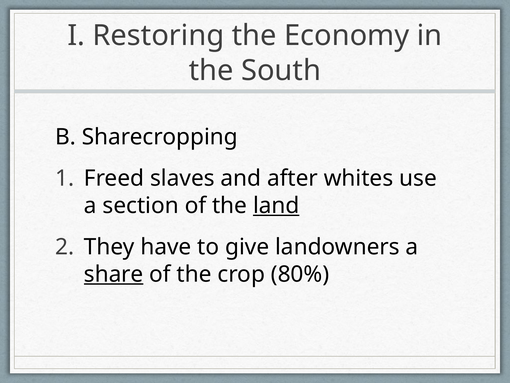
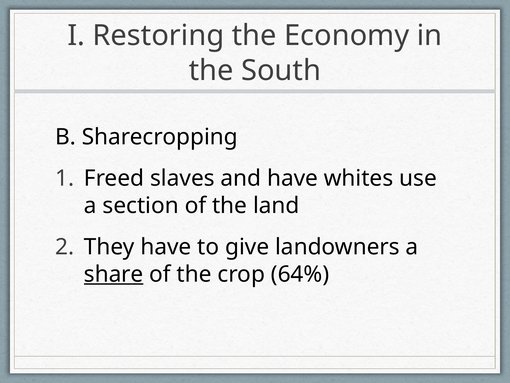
and after: after -> have
land underline: present -> none
80%: 80% -> 64%
